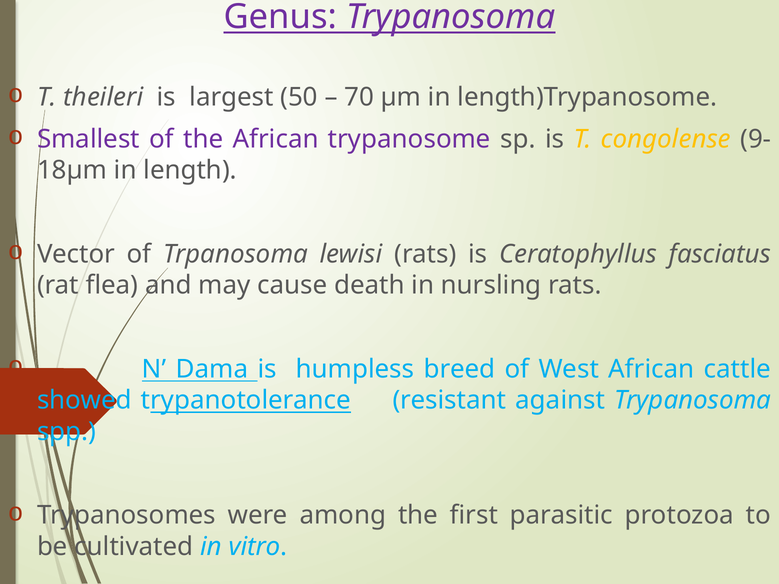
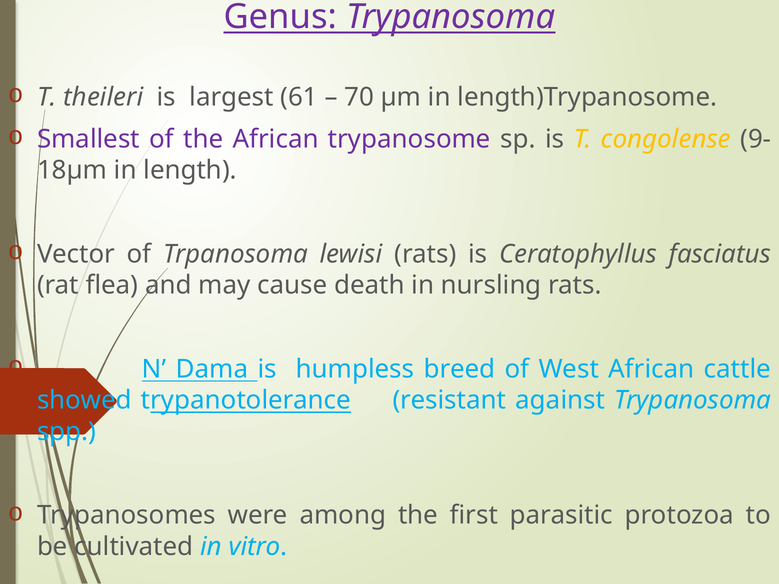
50: 50 -> 61
